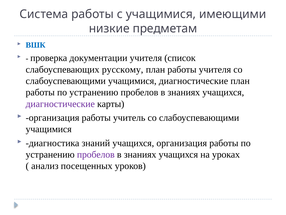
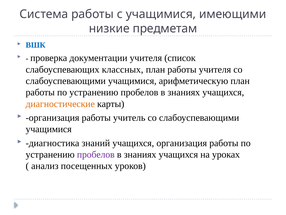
русскому: русскому -> классных
учащимися диагностические: диагностические -> арифметическую
диагностические at (60, 104) colour: purple -> orange
